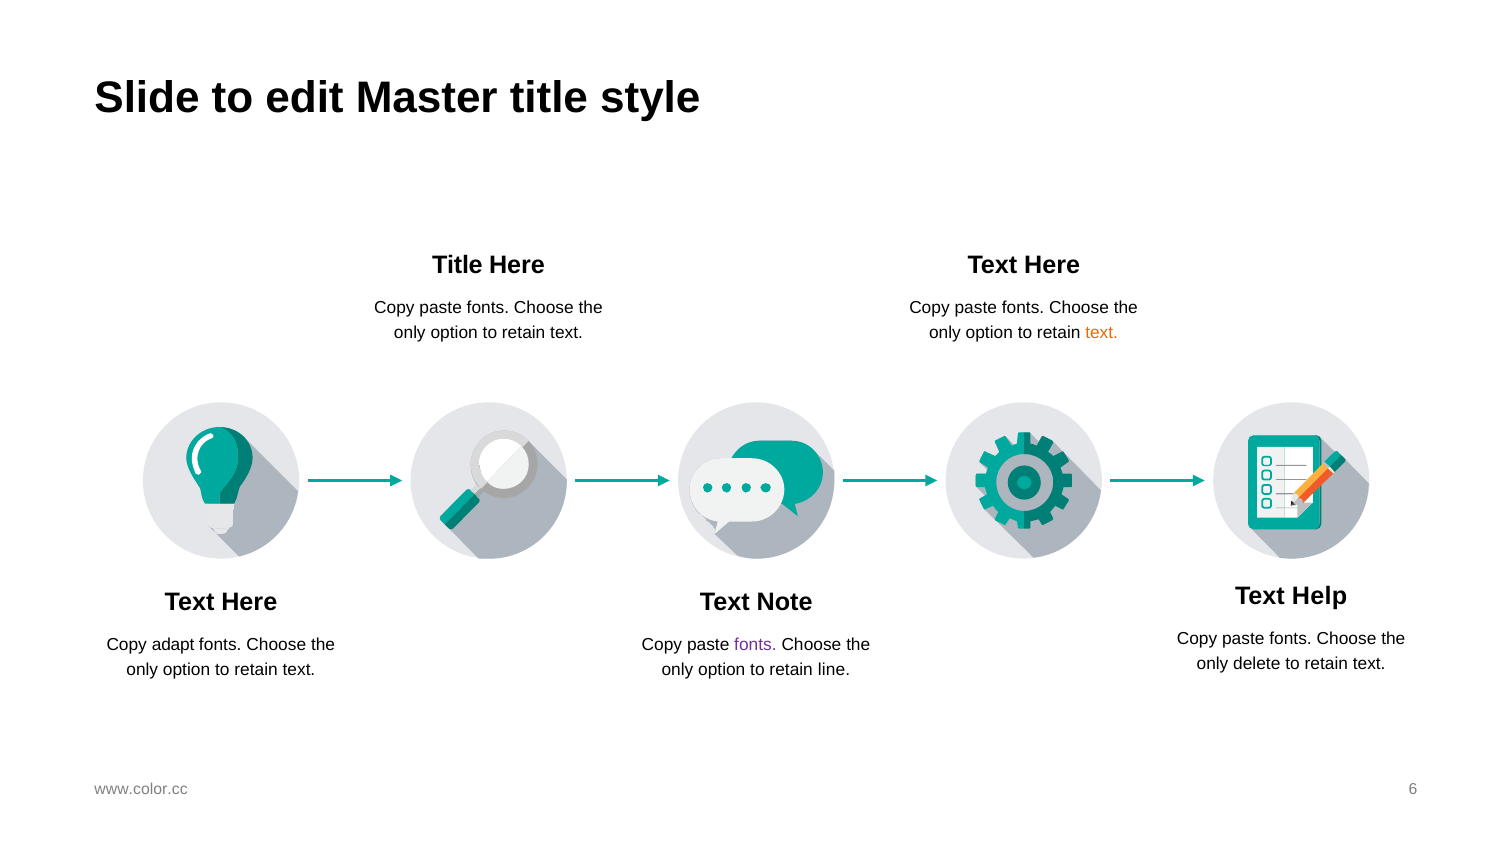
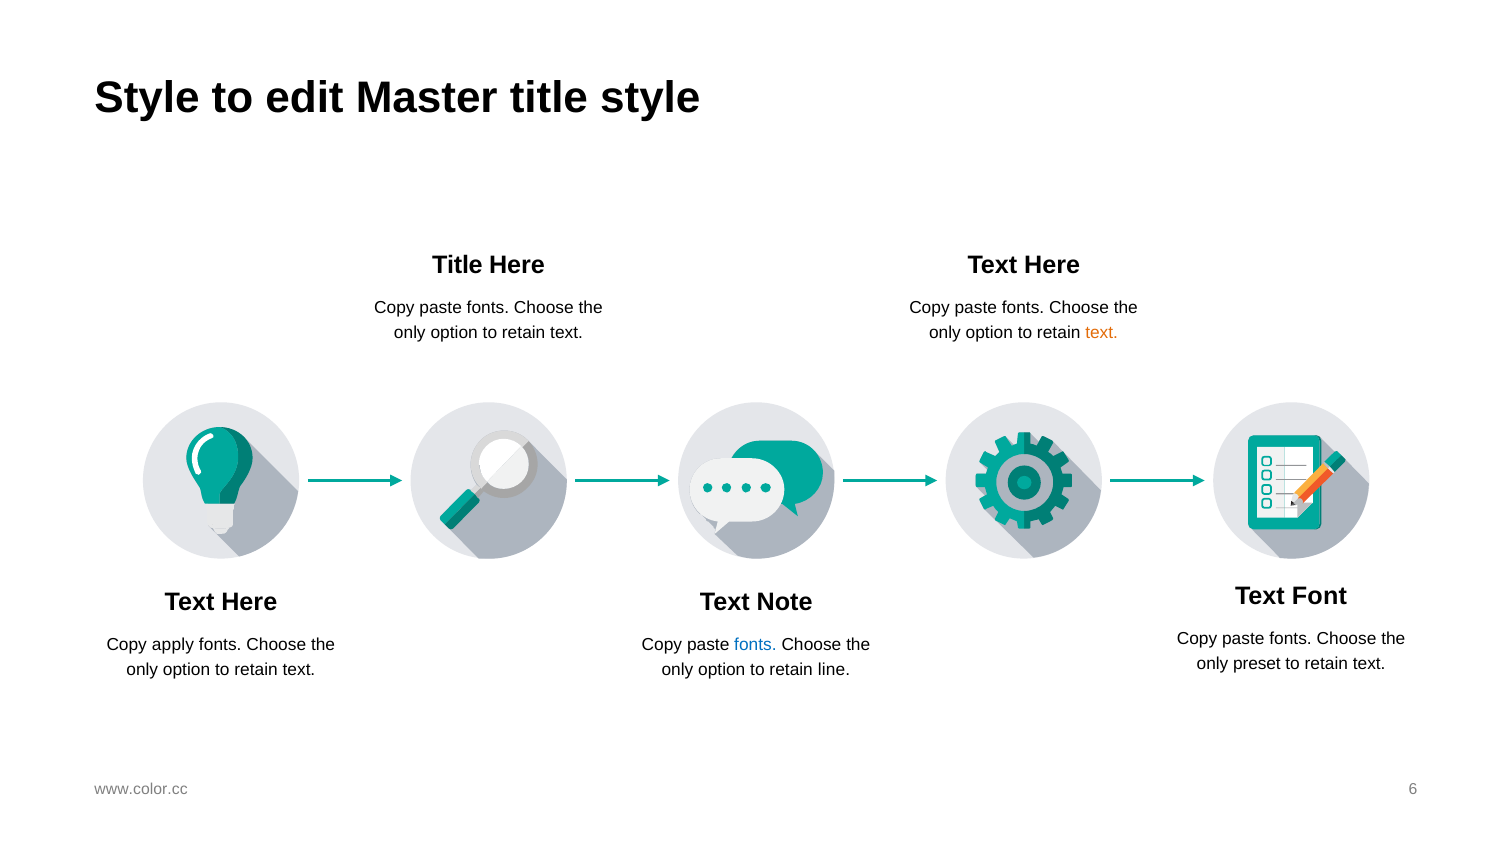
Slide at (147, 98): Slide -> Style
Help: Help -> Font
adapt: adapt -> apply
fonts at (755, 645) colour: purple -> blue
delete: delete -> preset
